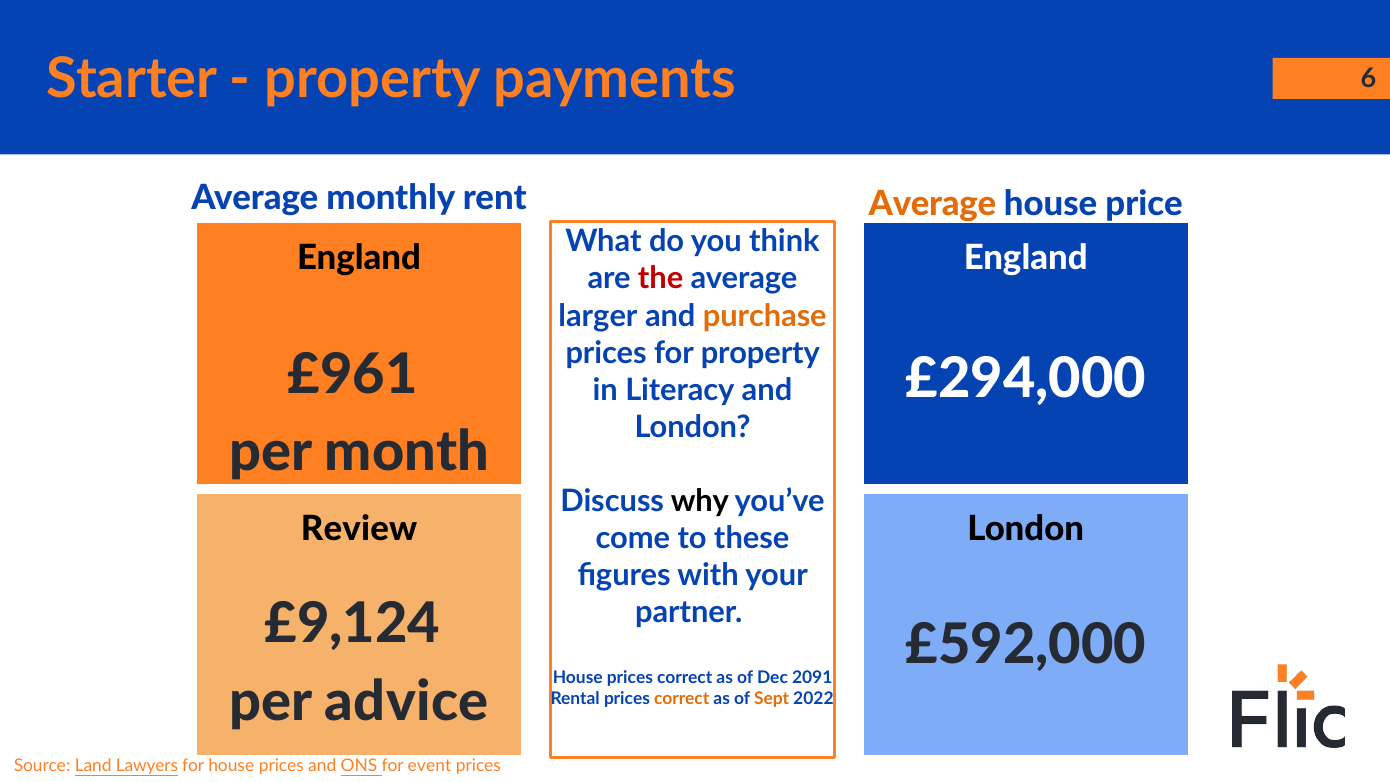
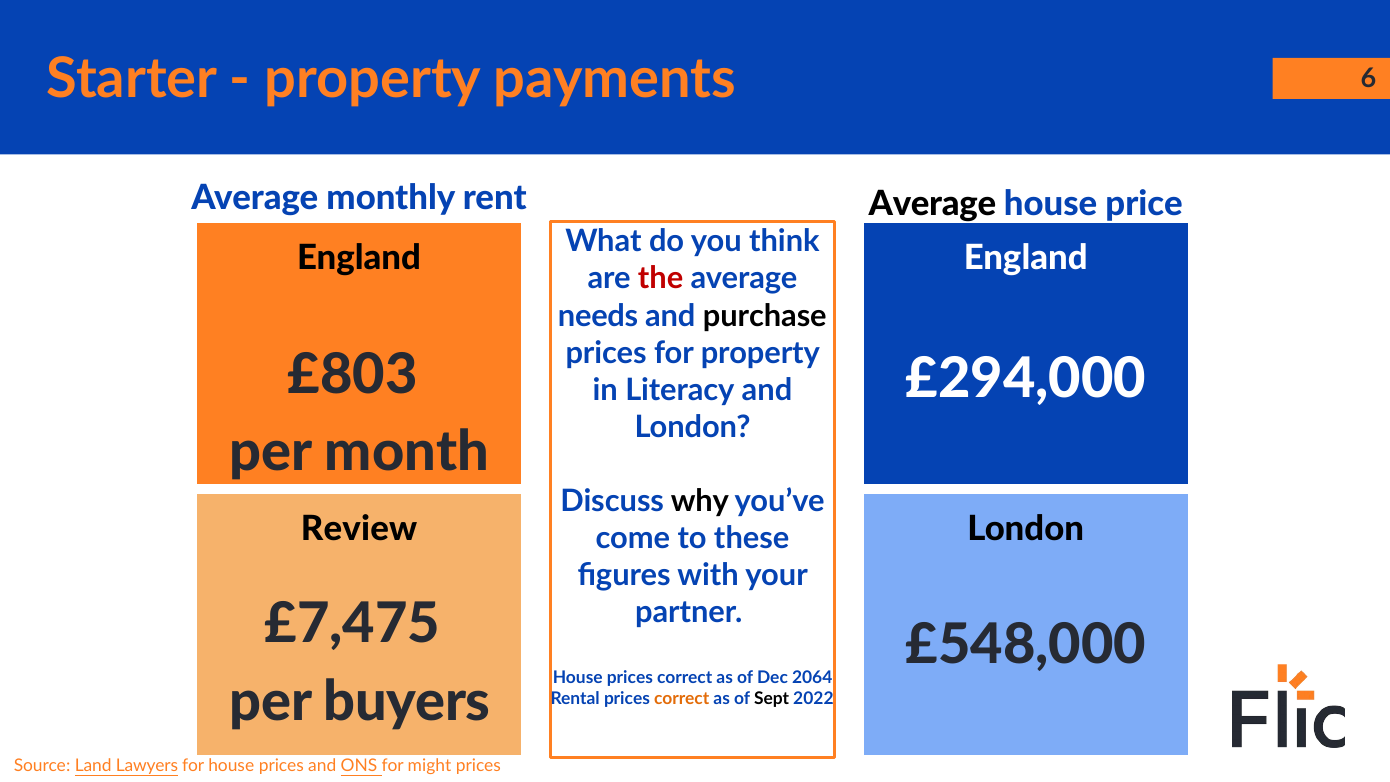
Average at (932, 204) colour: orange -> black
larger: larger -> needs
purchase colour: orange -> black
£961: £961 -> £803
£9,124: £9,124 -> £7,475
£592,000: £592,000 -> £548,000
2091: 2091 -> 2064
advice: advice -> buyers
Sept colour: orange -> black
event: event -> might
